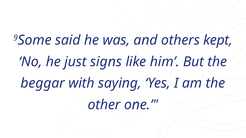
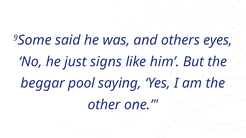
kept: kept -> eyes
with: with -> pool
